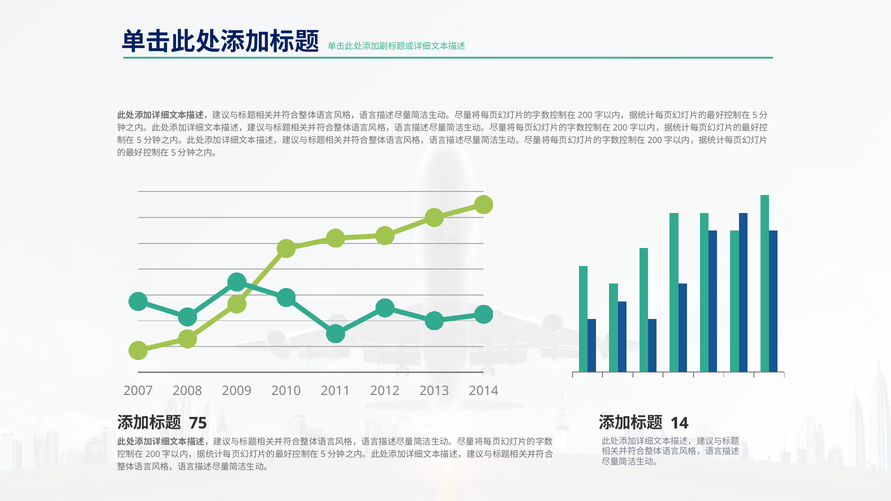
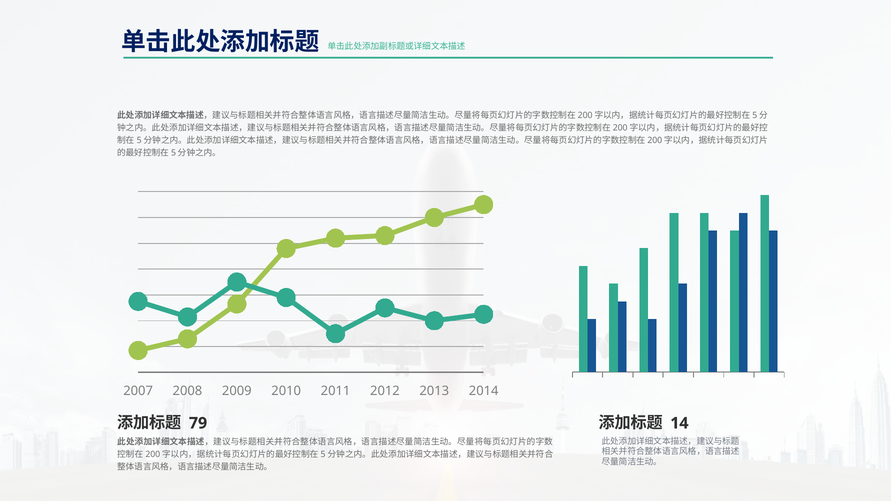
75: 75 -> 79
